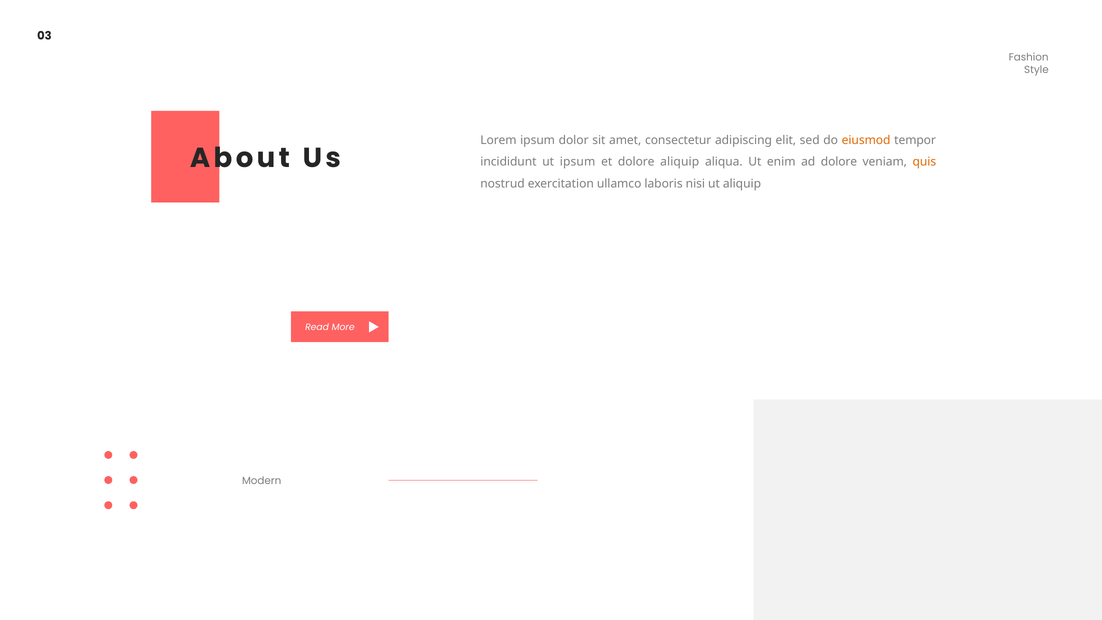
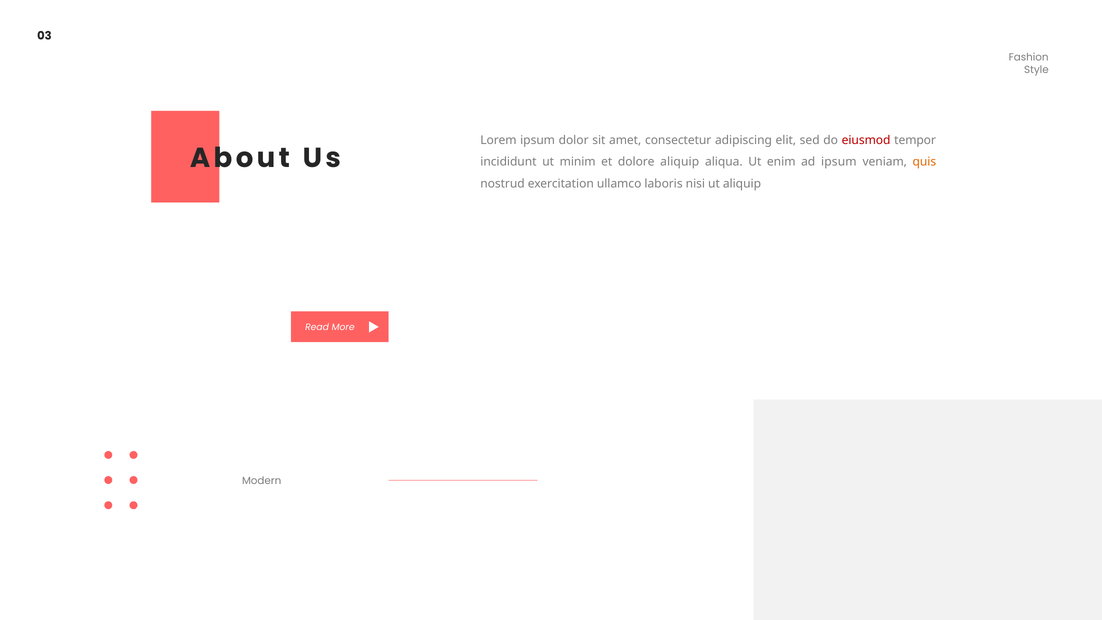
eiusmod colour: orange -> red
ut ipsum: ipsum -> minim
ad dolore: dolore -> ipsum
